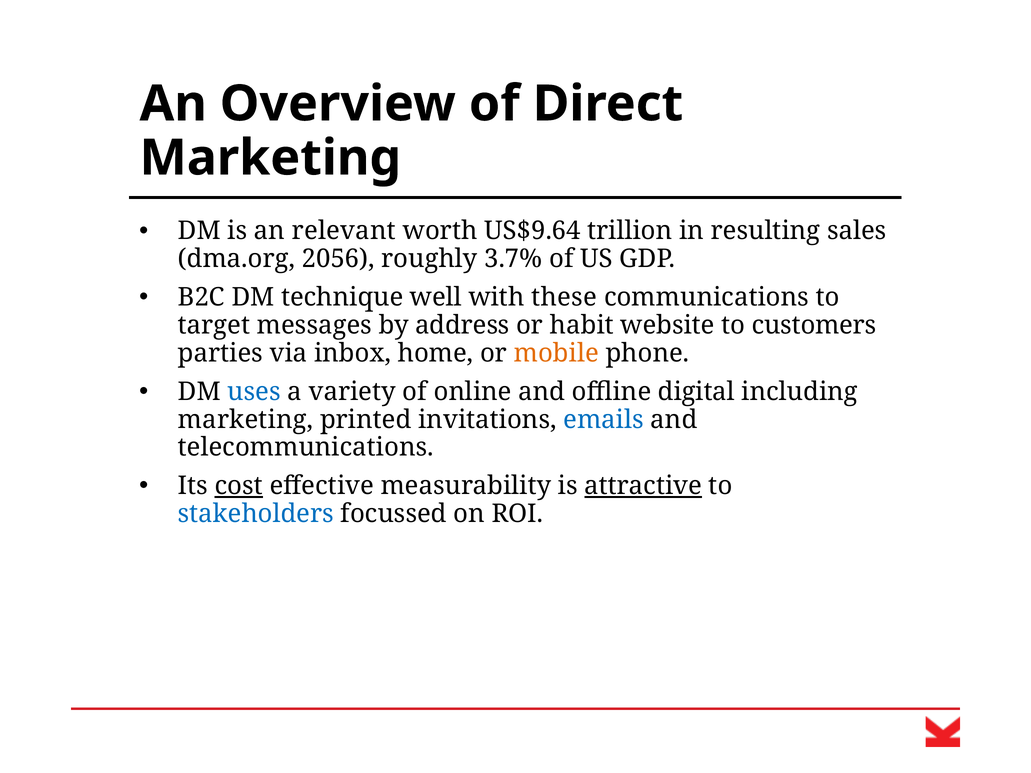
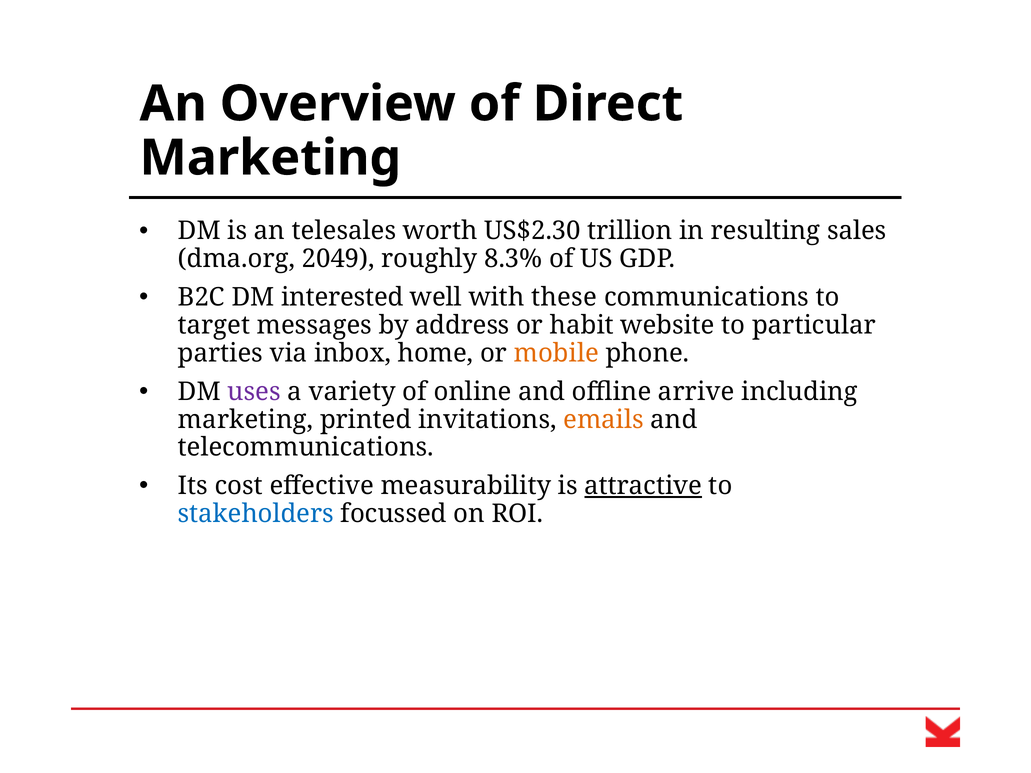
relevant: relevant -> telesales
US$9.64: US$9.64 -> US$2.30
2056: 2056 -> 2049
3.7%: 3.7% -> 8.3%
technique: technique -> interested
customers: customers -> particular
uses colour: blue -> purple
digital: digital -> arrive
emails colour: blue -> orange
cost underline: present -> none
